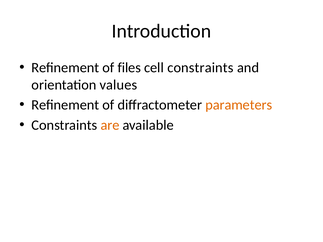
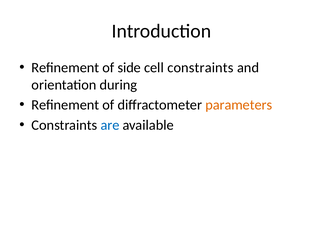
files: files -> side
values: values -> during
are colour: orange -> blue
